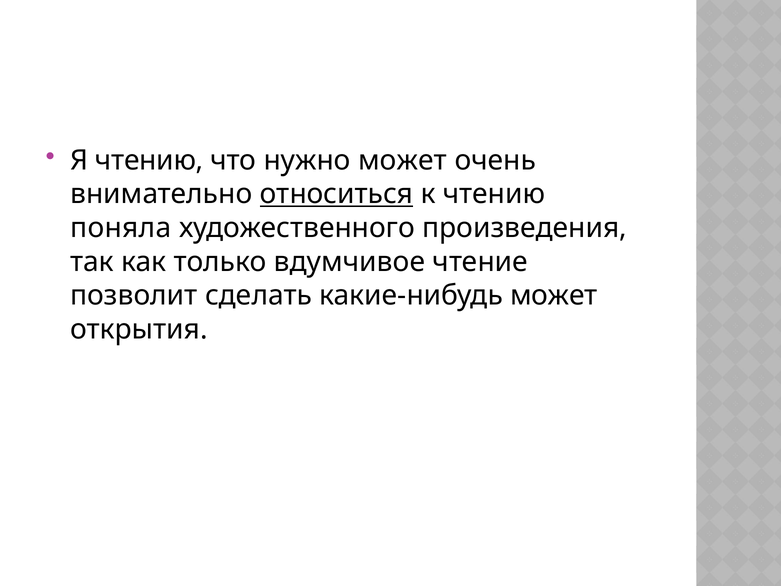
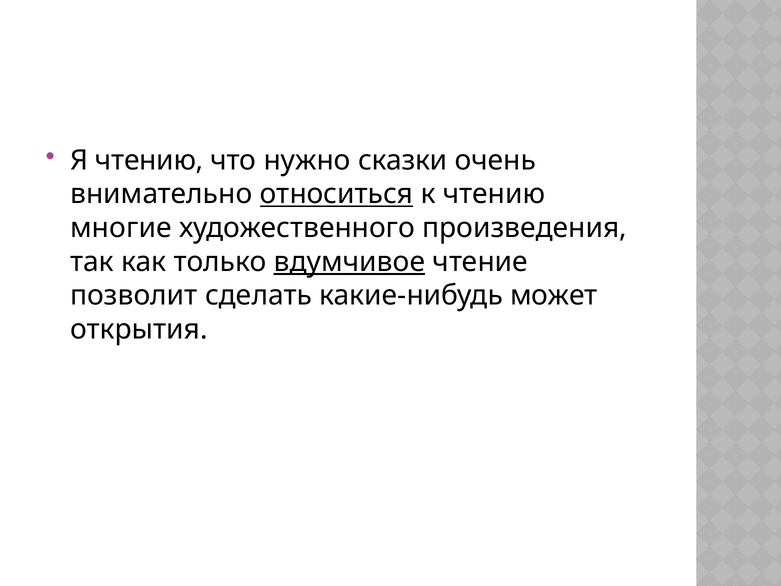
нужно может: может -> сказки
поняла: поняла -> многие
вдумчивое underline: none -> present
